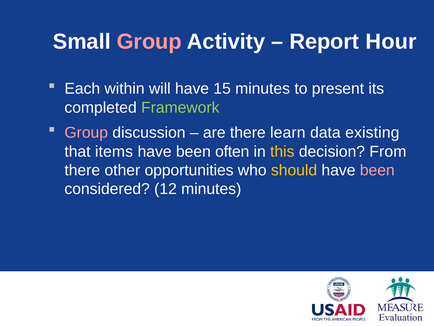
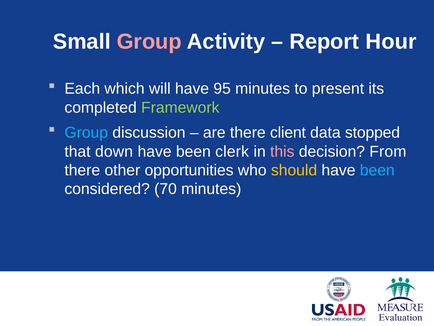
within: within -> which
15: 15 -> 95
Group at (86, 132) colour: pink -> light blue
learn: learn -> client
existing: existing -> stopped
items: items -> down
often: often -> clerk
this colour: yellow -> pink
been at (377, 170) colour: pink -> light blue
12: 12 -> 70
